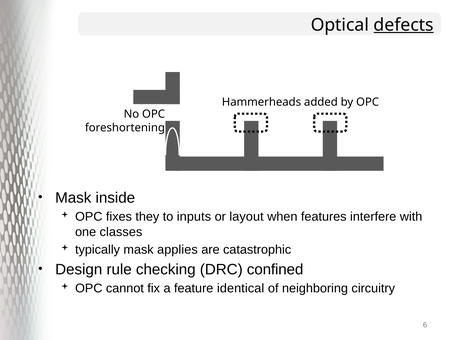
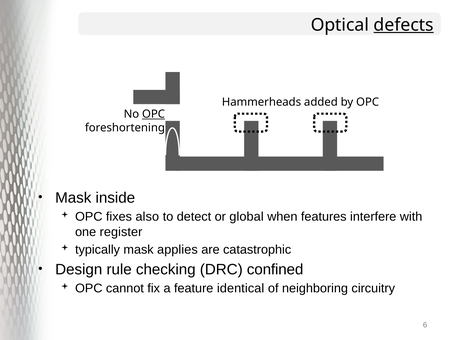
OPC at (154, 114) underline: none -> present
they: they -> also
inputs: inputs -> detect
layout: layout -> global
classes: classes -> register
